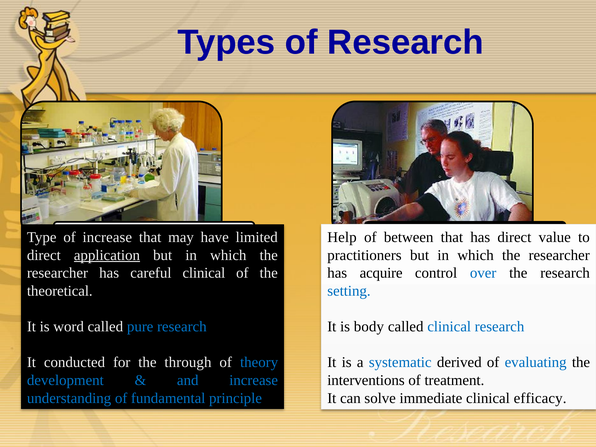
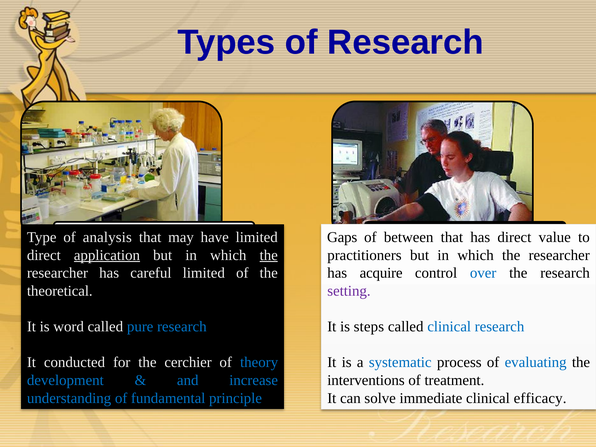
of increase: increase -> analysis
Help: Help -> Gaps
the at (269, 255) underline: none -> present
careful clinical: clinical -> limited
setting colour: blue -> purple
body: body -> steps
through: through -> cerchier
derived: derived -> process
